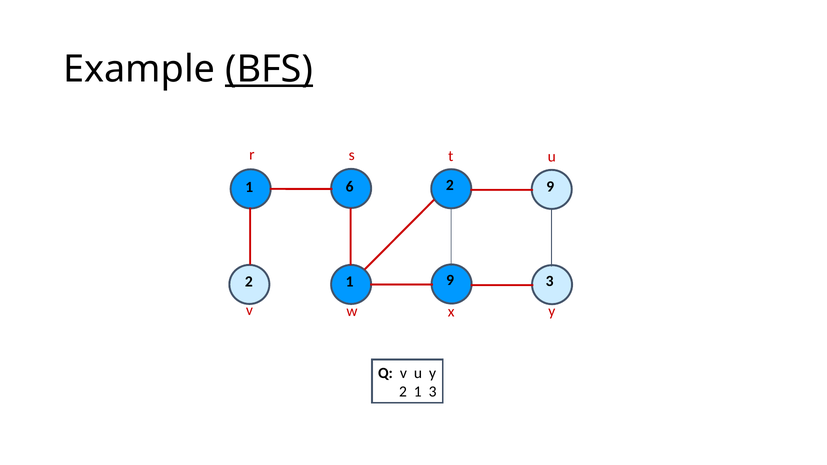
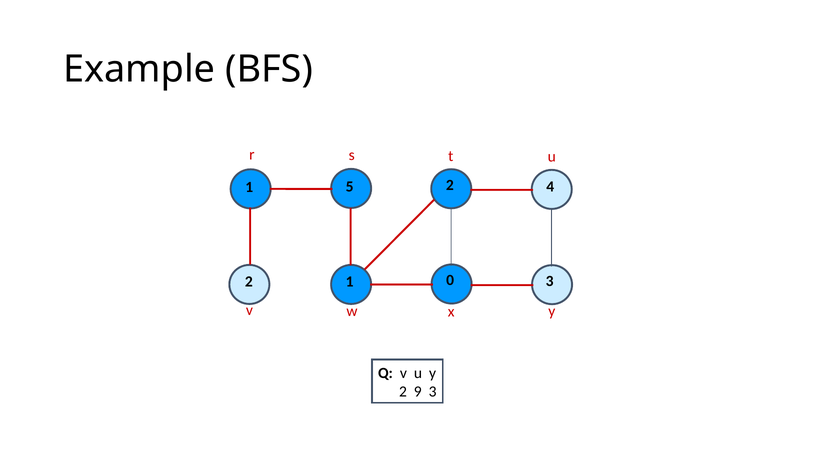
BFS underline: present -> none
2 9: 9 -> 4
6: 6 -> 5
1 9: 9 -> 0
2 1: 1 -> 9
